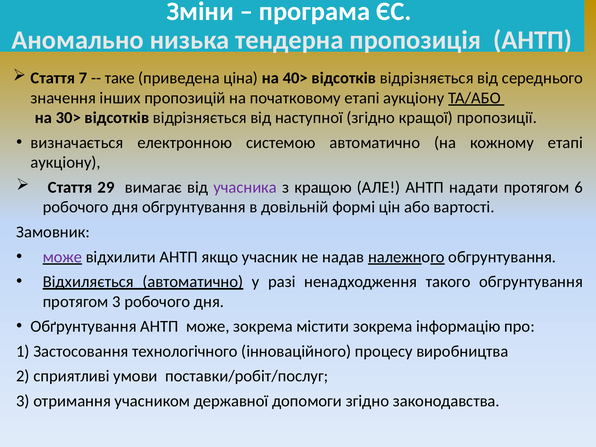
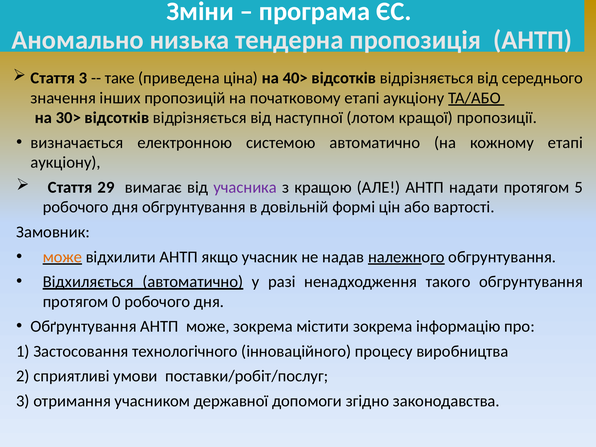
Стаття 7: 7 -> 3
наступної згідно: згідно -> лотом
6: 6 -> 5
може at (62, 257) colour: purple -> orange
протягом 3: 3 -> 0
